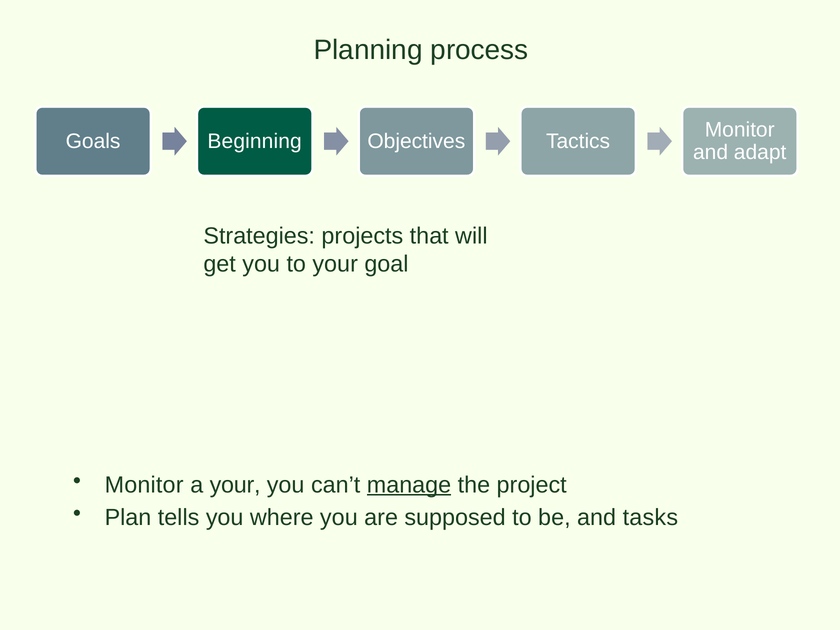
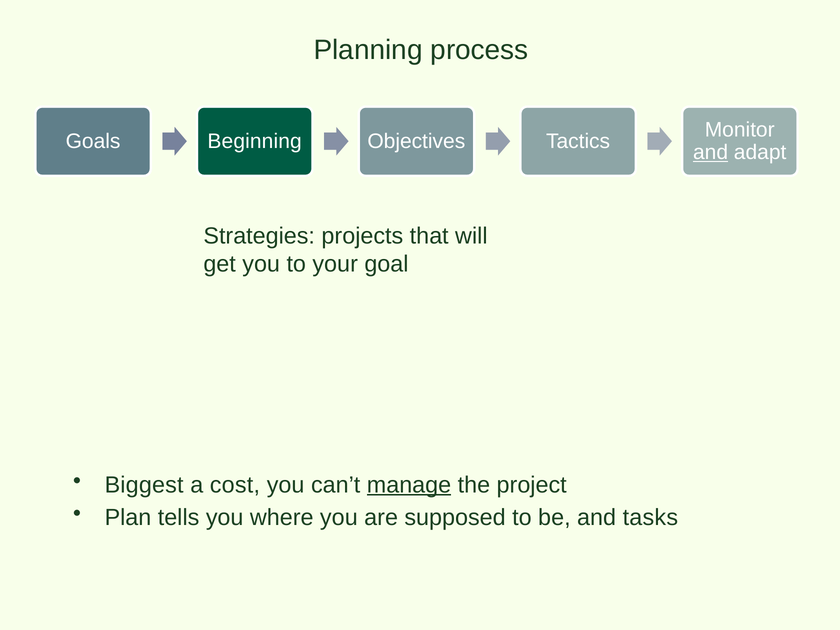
and at (711, 152) underline: none -> present
Monitor at (144, 485): Monitor -> Biggest
a your: your -> cost
